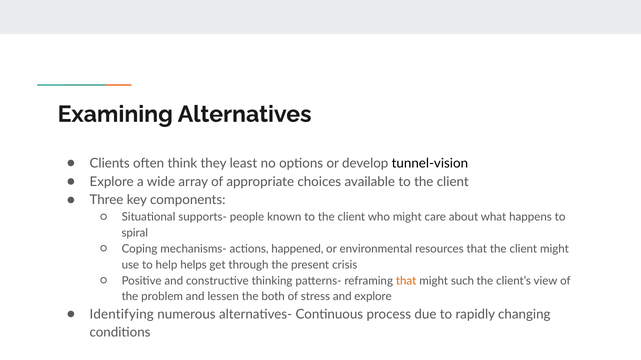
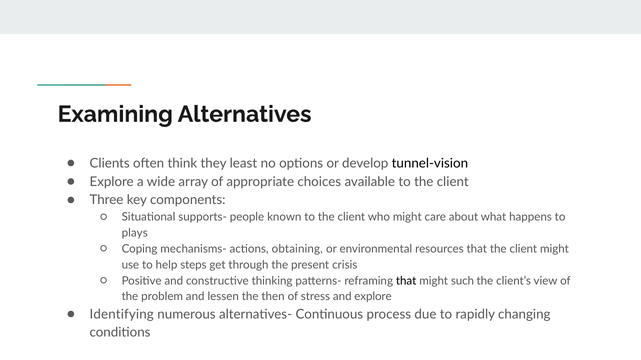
spiral: spiral -> plays
happened: happened -> obtaining
helps: helps -> steps
that at (406, 281) colour: orange -> black
both: both -> then
